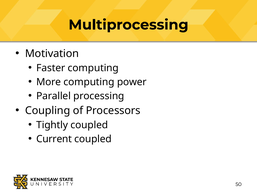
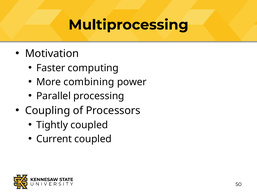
More computing: computing -> combining
